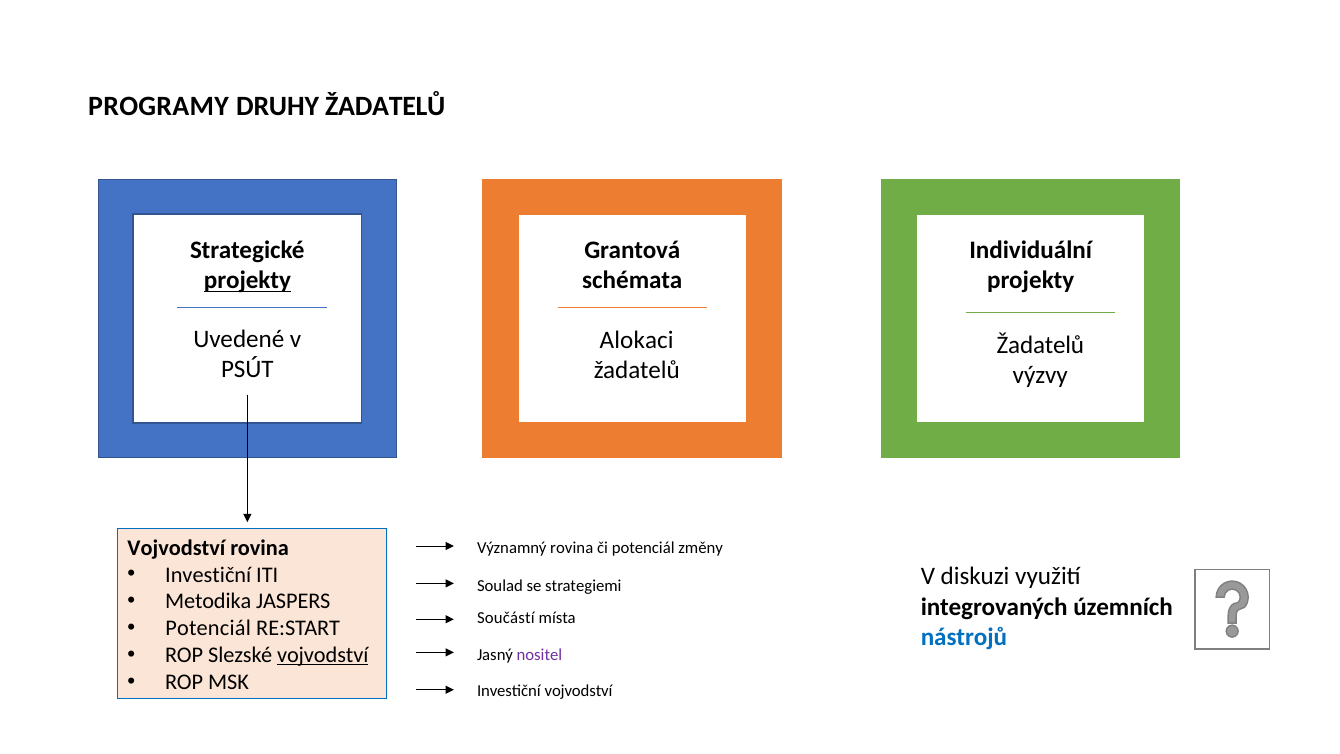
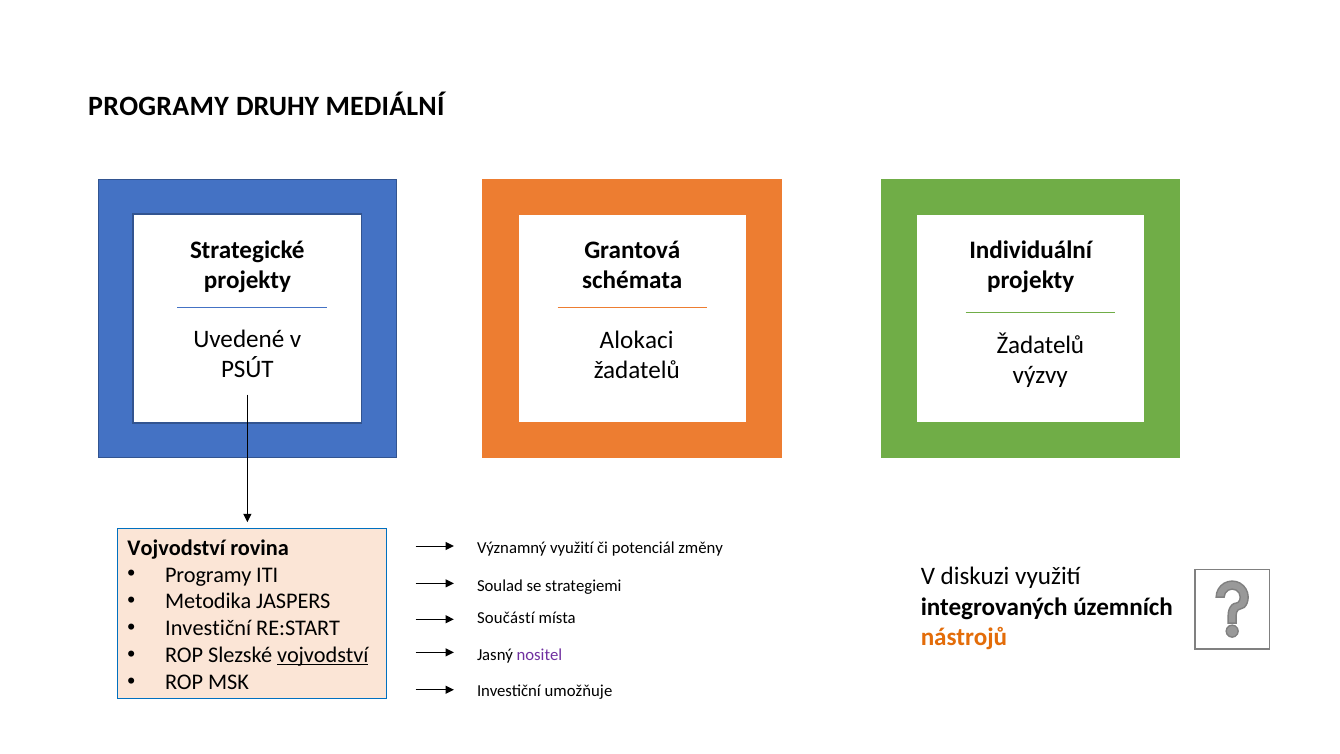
DRUHY ŽADATELŮ: ŽADATELŮ -> MEDIÁLNÍ
projekty at (247, 281) underline: present -> none
Významný rovina: rovina -> využití
Investiční at (208, 575): Investiční -> Programy
Potenciál at (208, 628): Potenciál -> Investiční
nástrojů colour: blue -> orange
Investiční vojvodství: vojvodství -> umožňuje
